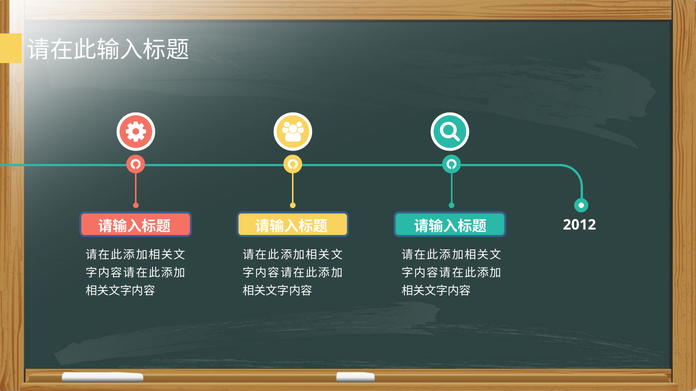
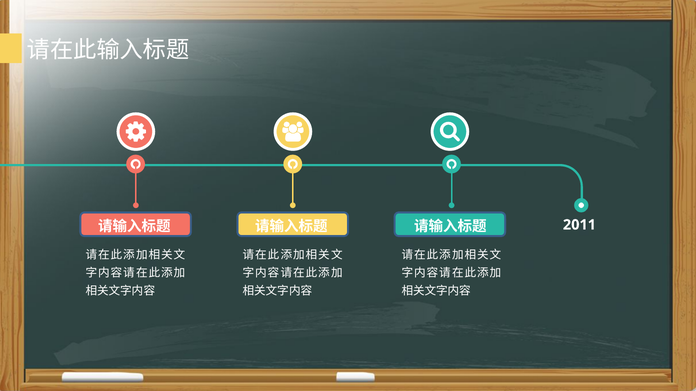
2012: 2012 -> 2011
